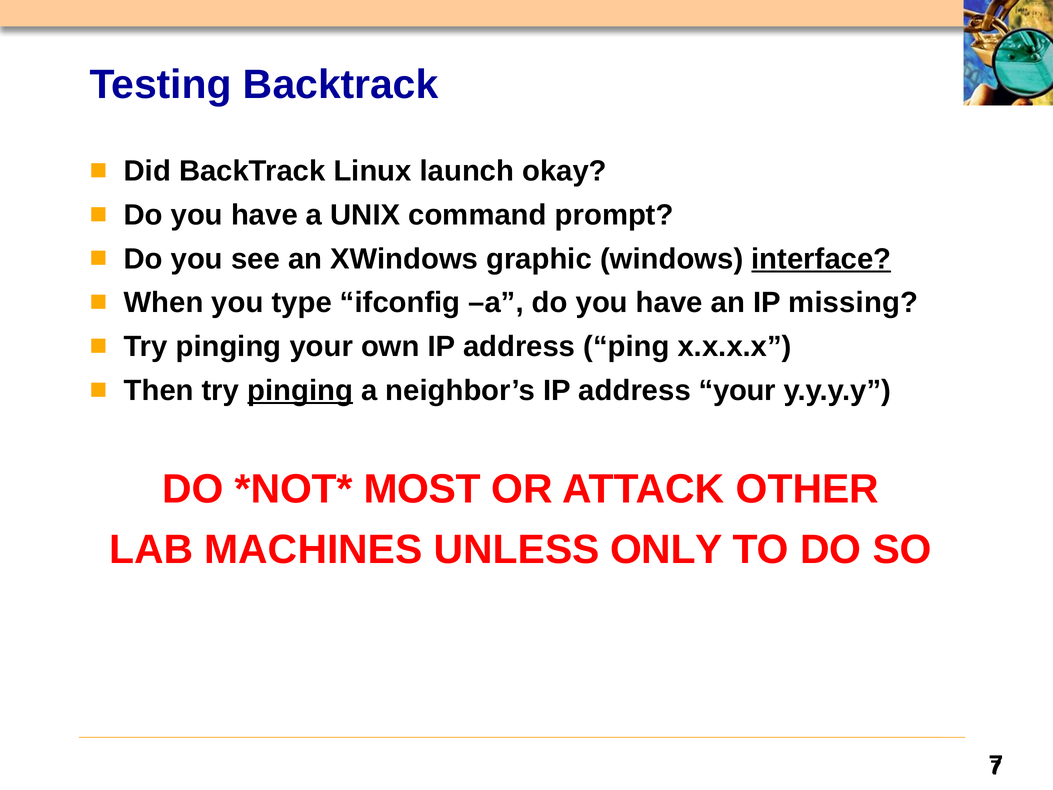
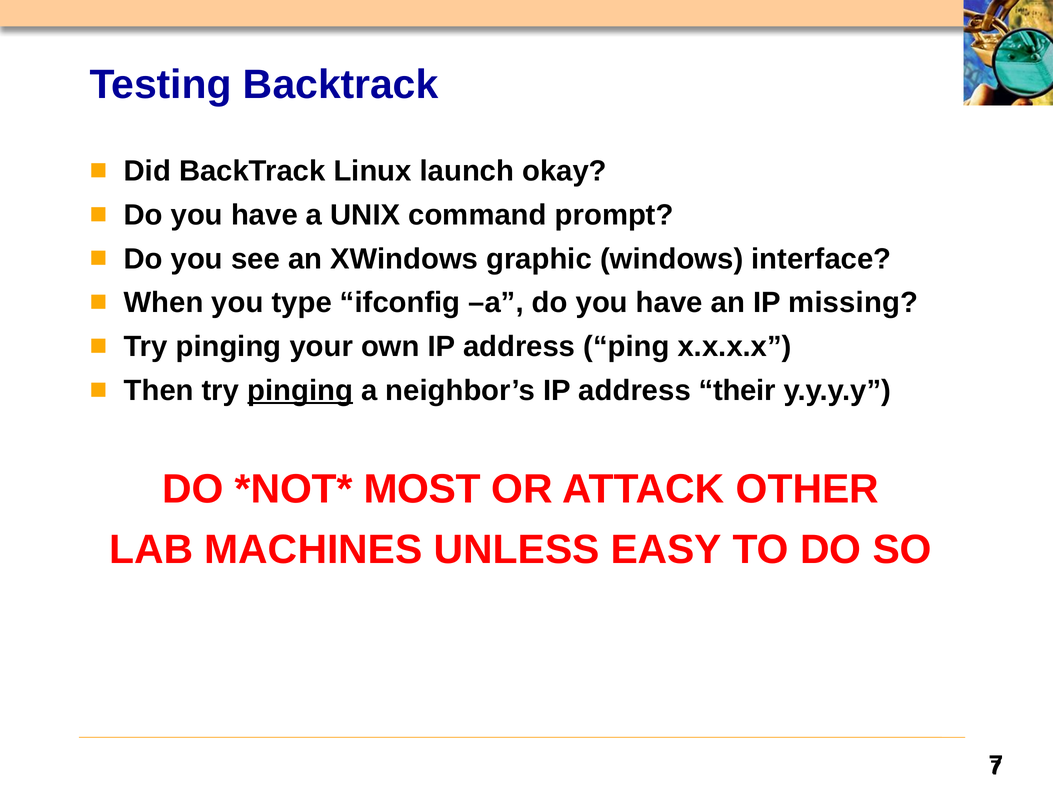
interface underline: present -> none
address your: your -> their
ONLY: ONLY -> EASY
